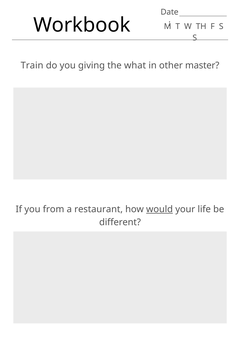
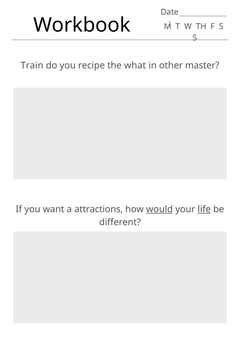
giving: giving -> recipe
from: from -> want
restaurant: restaurant -> attractions
life underline: none -> present
